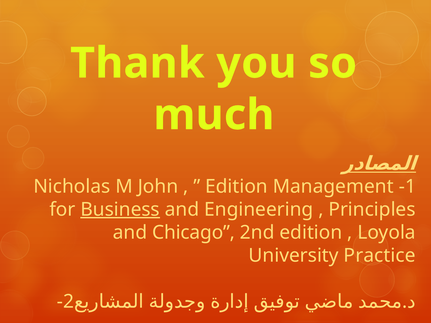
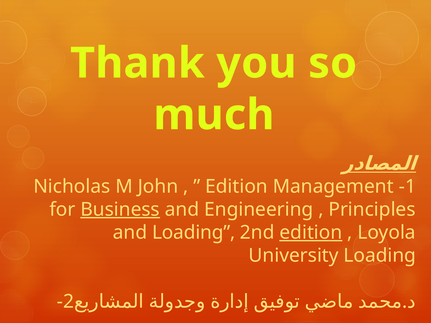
and Chicago: Chicago -> Loading
edition at (311, 233) underline: none -> present
University Practice: Practice -> Loading
